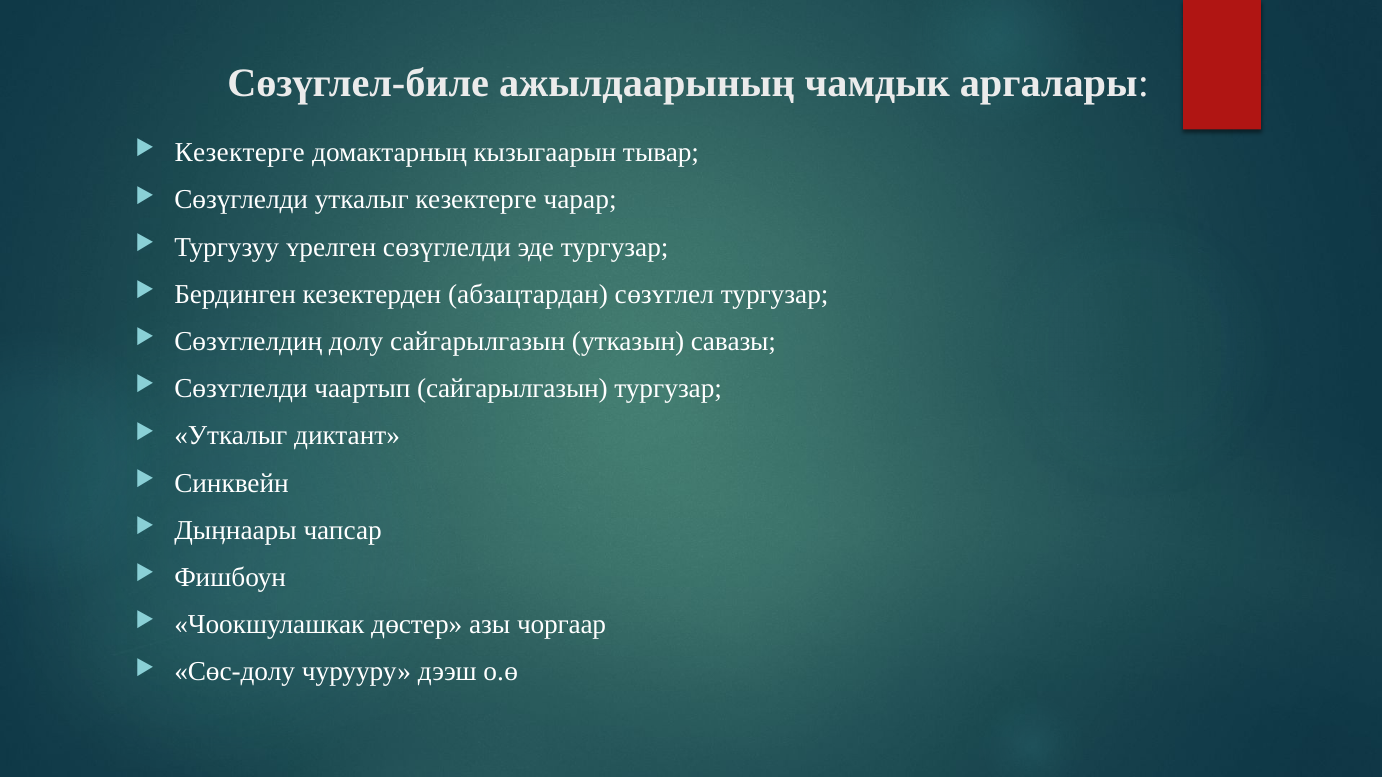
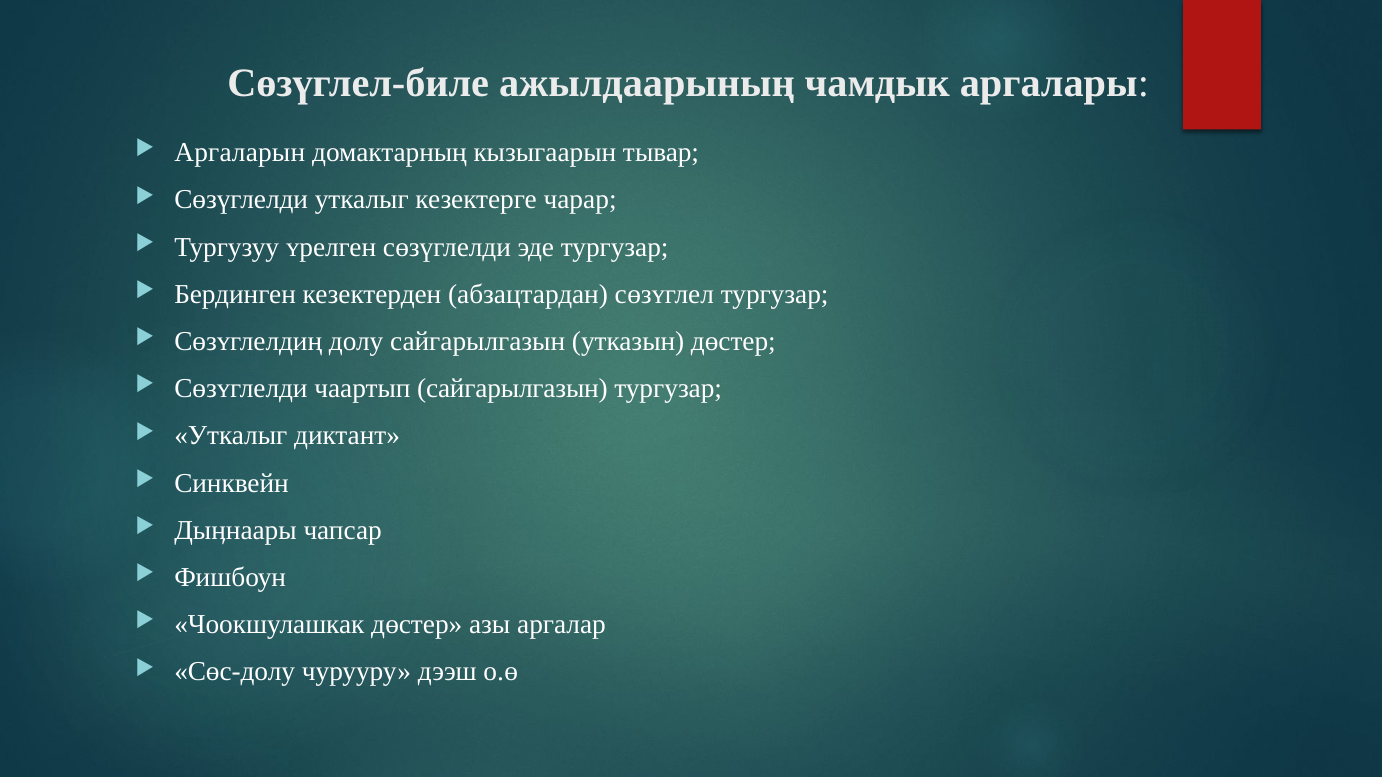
Кезектерге at (240, 153): Кезектерге -> Аргаларын
утказын савазы: савазы -> дɵстер
чоргаар: чоргаар -> аргалар
